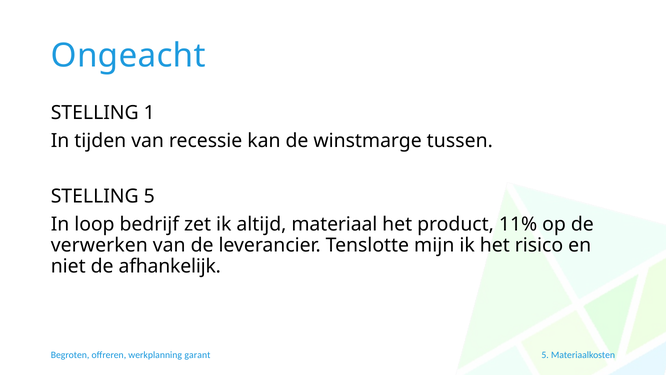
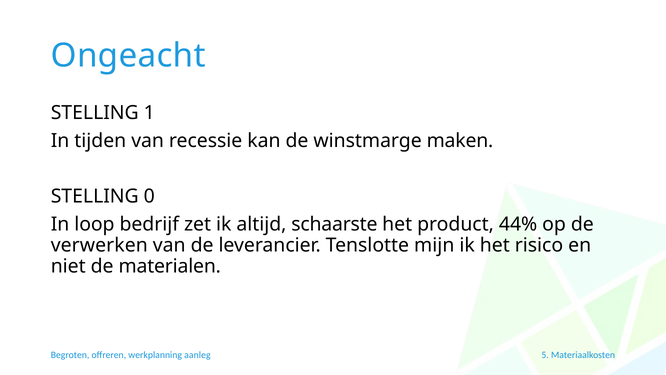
tussen: tussen -> maken
STELLING 5: 5 -> 0
materiaal: materiaal -> schaarste
11%: 11% -> 44%
afhankelijk: afhankelijk -> materialen
garant: garant -> aanleg
